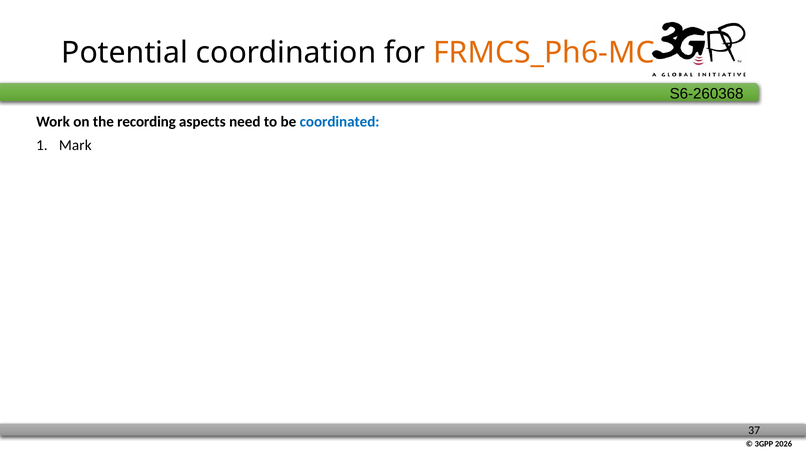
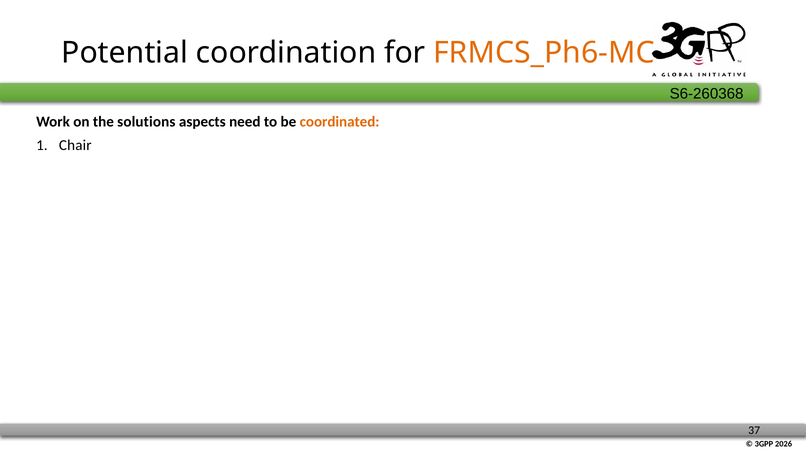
recording: recording -> solutions
coordinated colour: blue -> orange
Mark: Mark -> Chair
